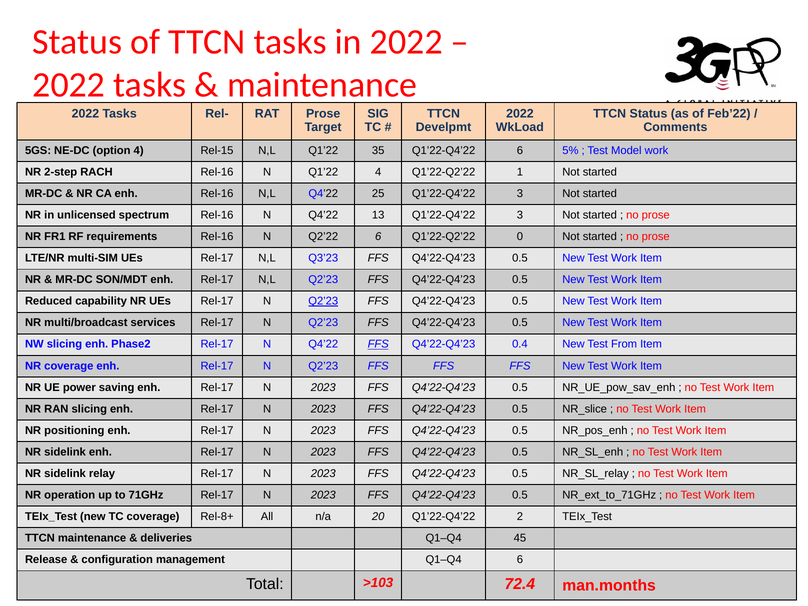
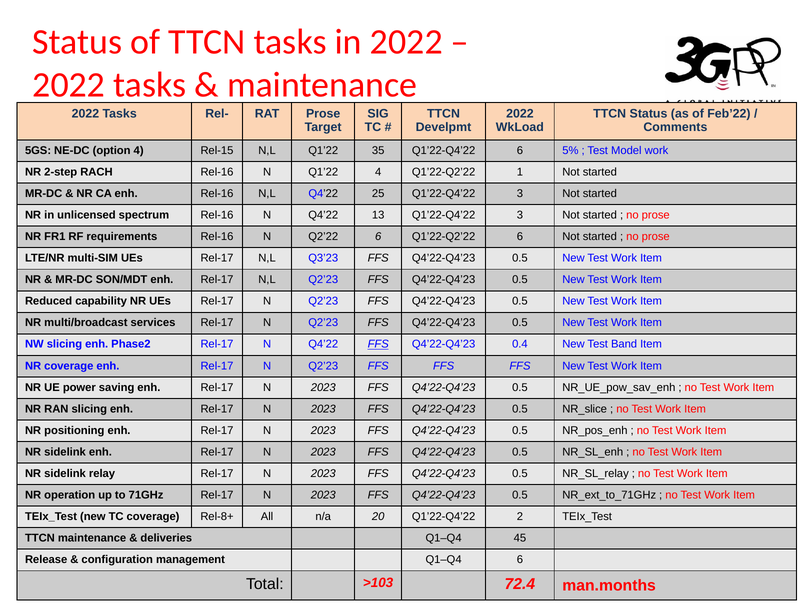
Q1’22-Q2’22 0: 0 -> 6
Q2’23 at (323, 301) underline: present -> none
From: From -> Band
